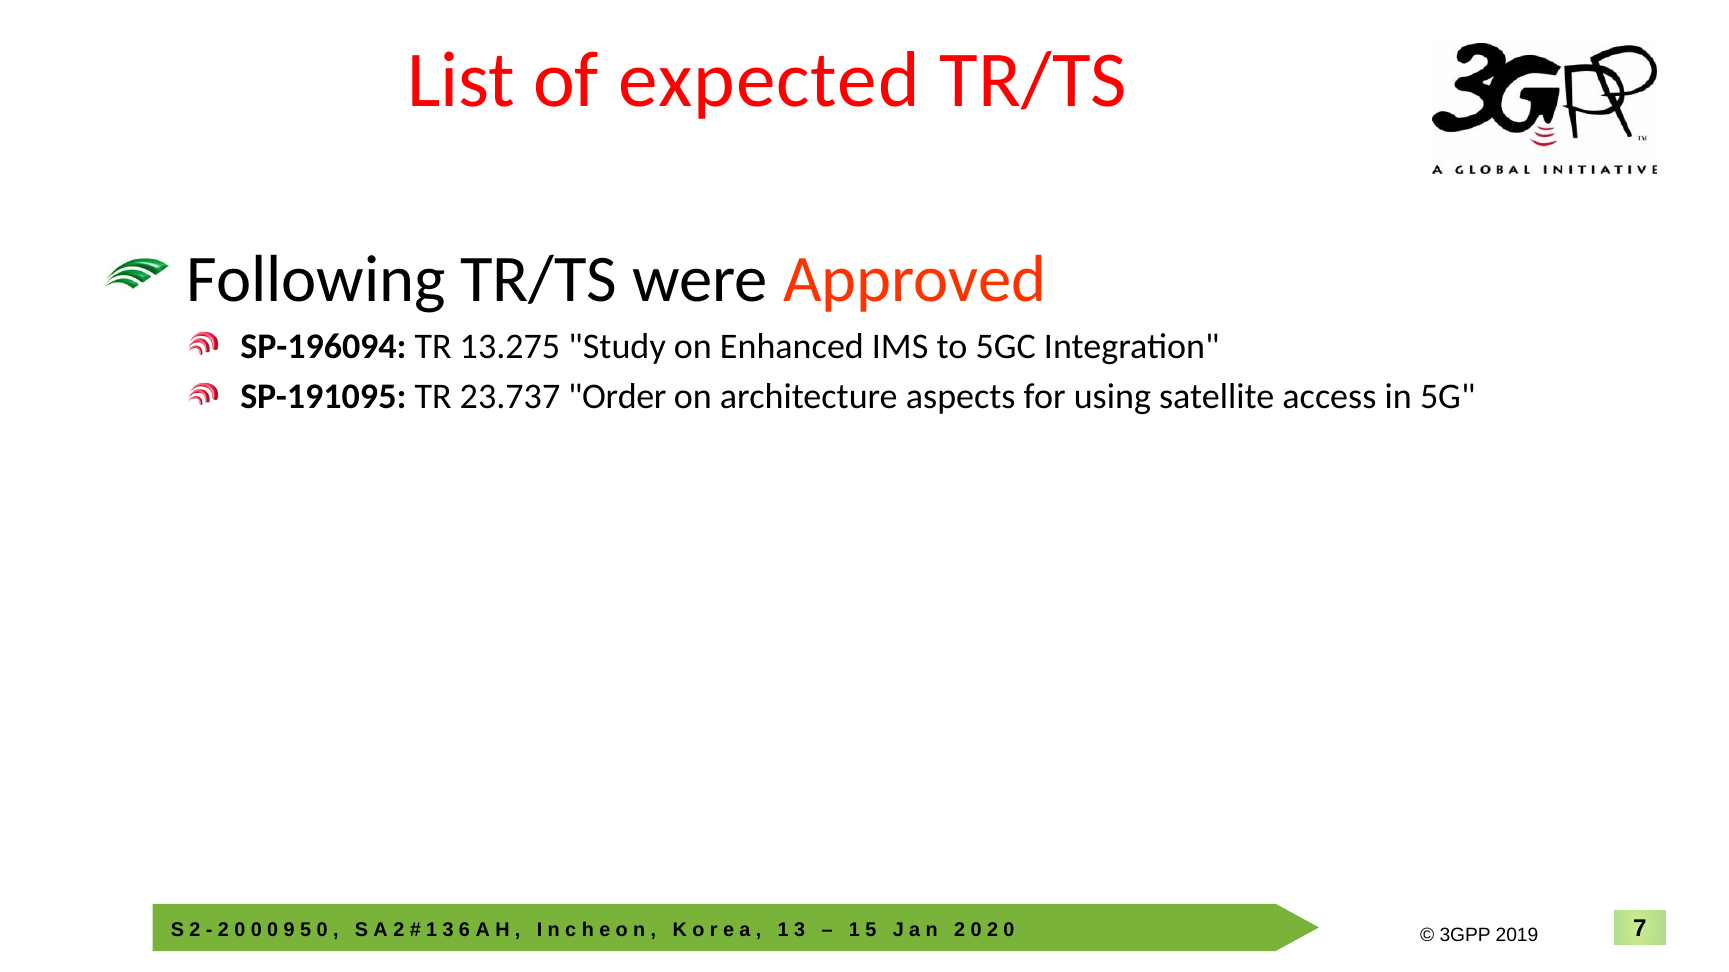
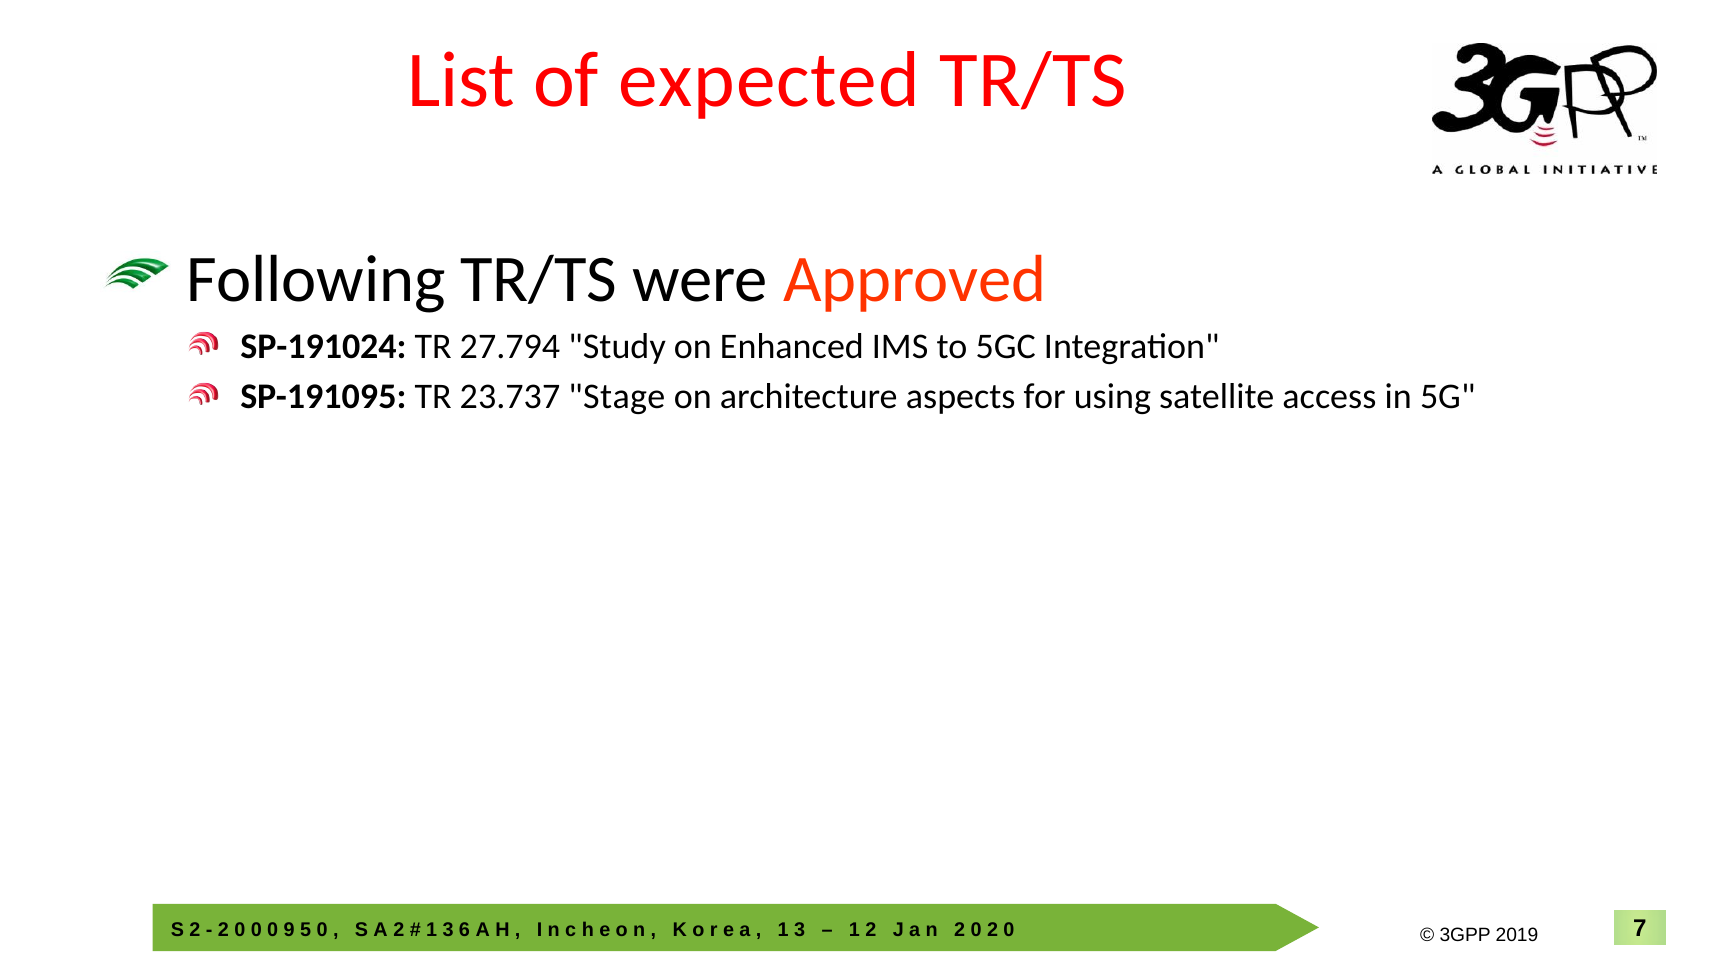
SP-196094: SP-196094 -> SP-191024
13.275: 13.275 -> 27.794
Order: Order -> Stage
5 at (871, 930): 5 -> 2
